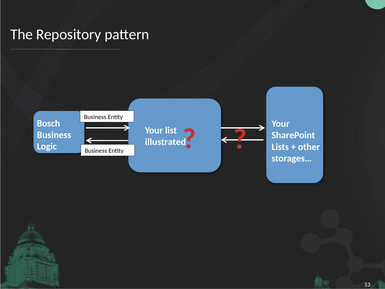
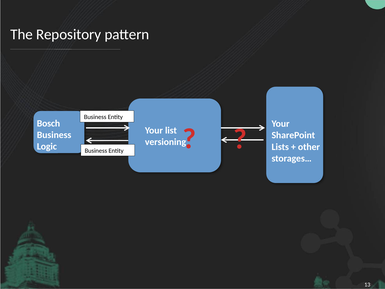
illustrated: illustrated -> versioning
